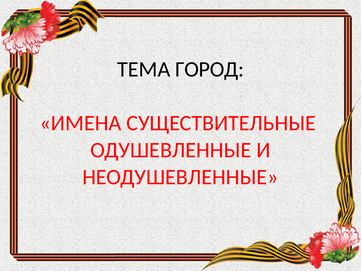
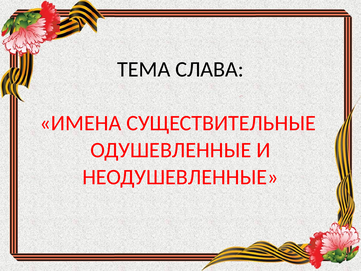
ГОРОД: ГОРОД -> СЛАВА
